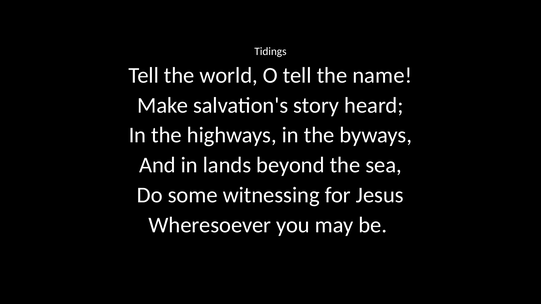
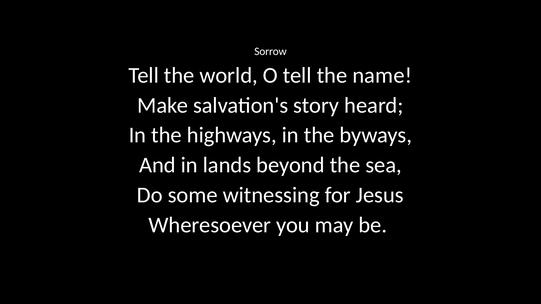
Tidings: Tidings -> Sorrow
